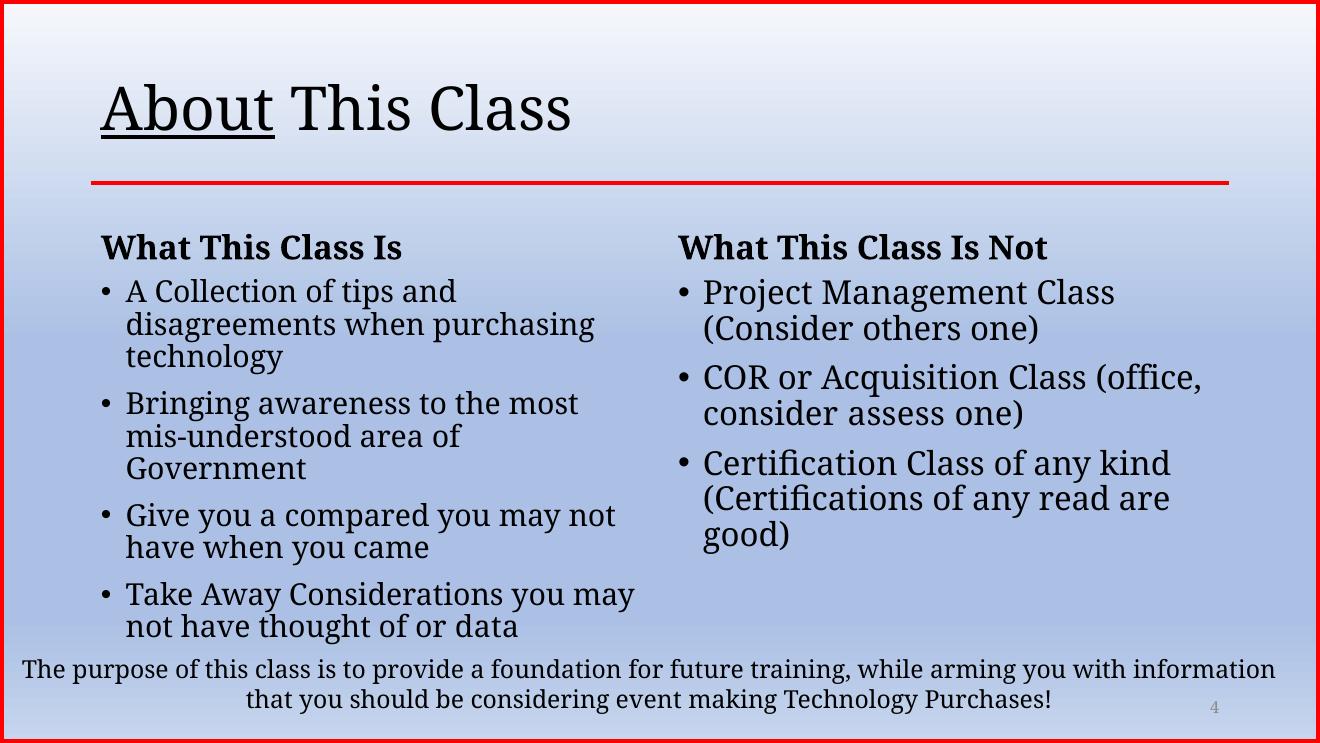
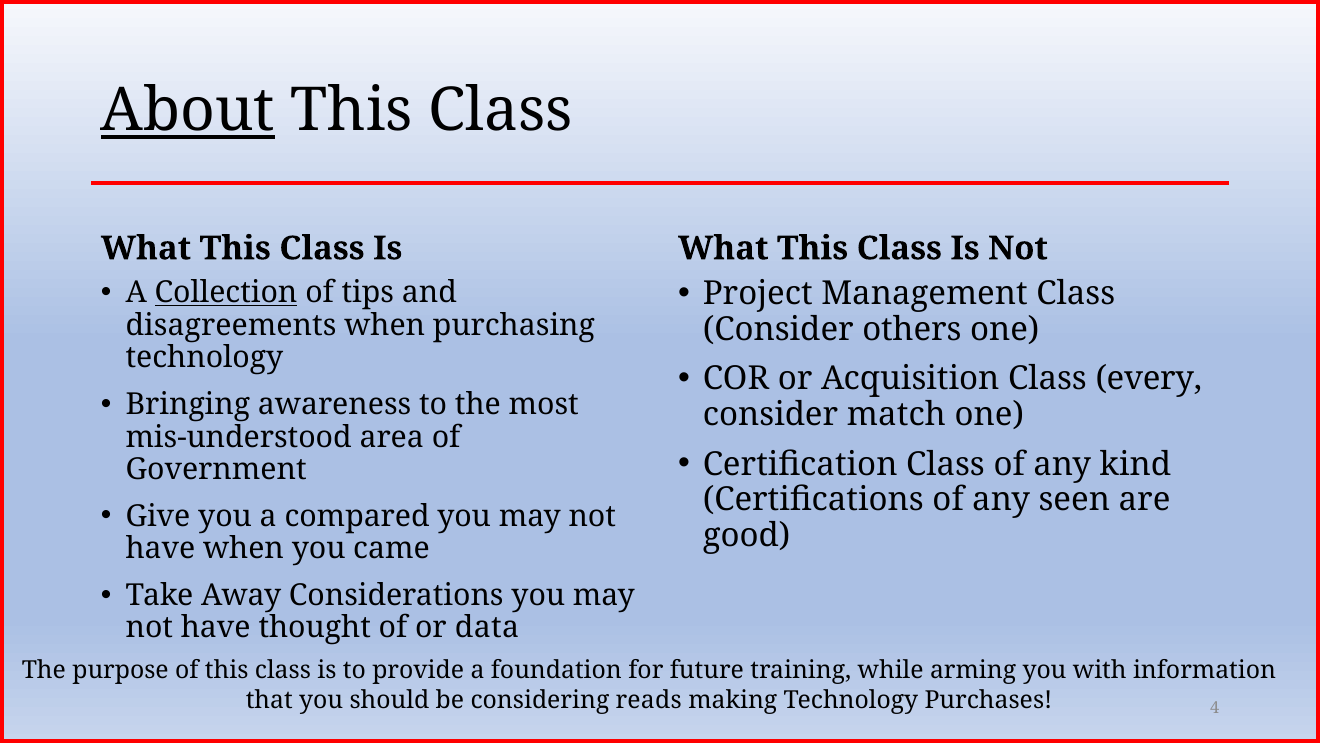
Collection underline: none -> present
office: office -> every
assess: assess -> match
read: read -> seen
event: event -> reads
